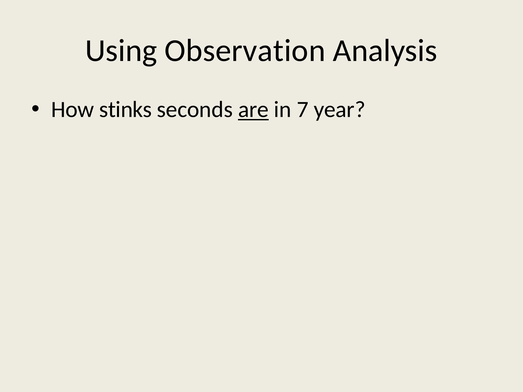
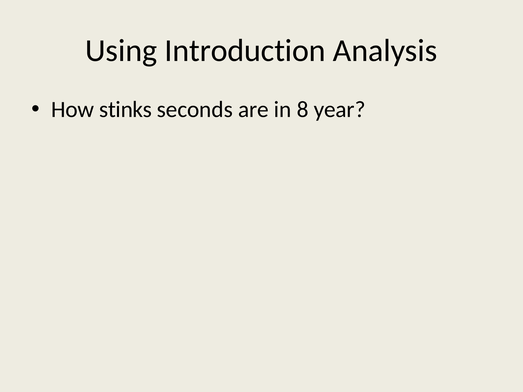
Observation: Observation -> Introduction
are underline: present -> none
7: 7 -> 8
